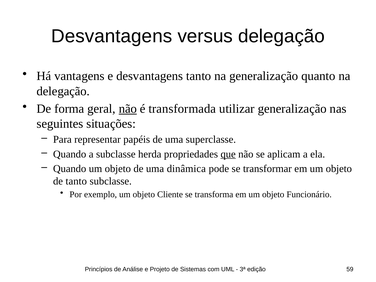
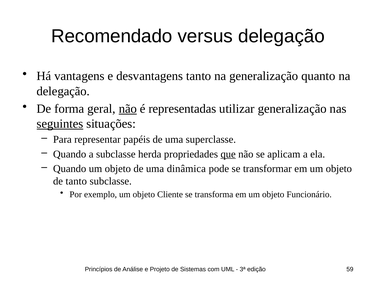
Desvantagens at (112, 36): Desvantagens -> Recomendado
transformada: transformada -> representadas
seguintes underline: none -> present
